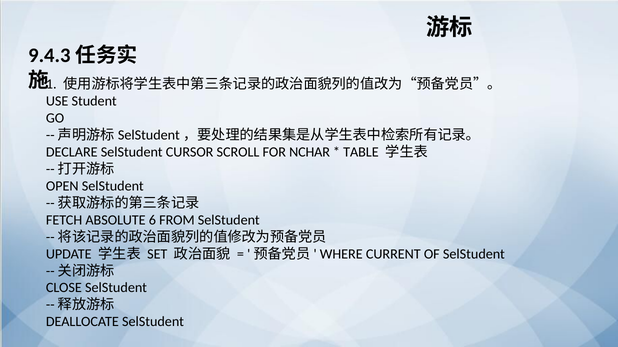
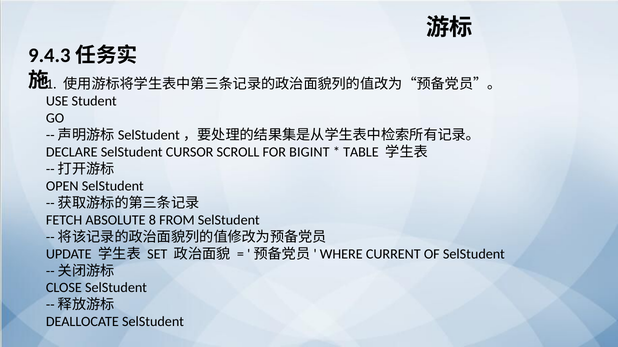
NCHAR: NCHAR -> BIGINT
6: 6 -> 8
